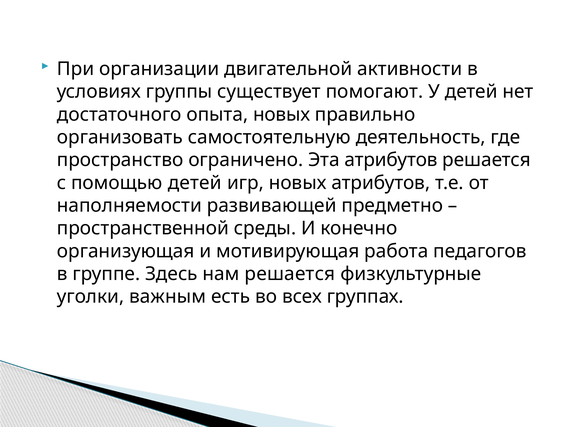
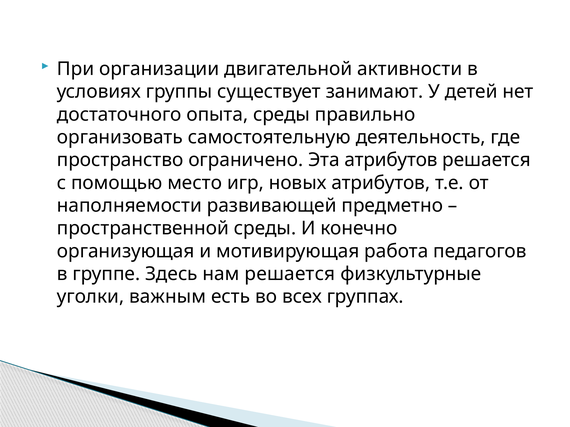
помогают: помогают -> занимают
опыта новых: новых -> среды
помощью детей: детей -> место
